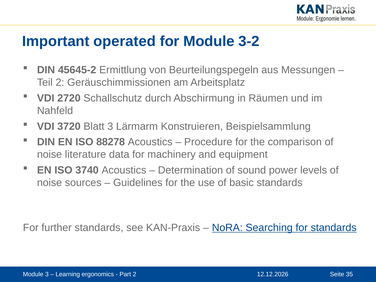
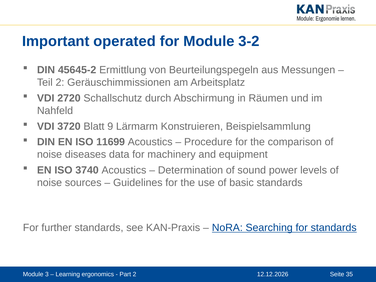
Blatt 3: 3 -> 9
88278: 88278 -> 11699
literature: literature -> diseases
